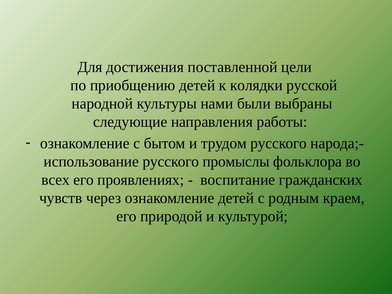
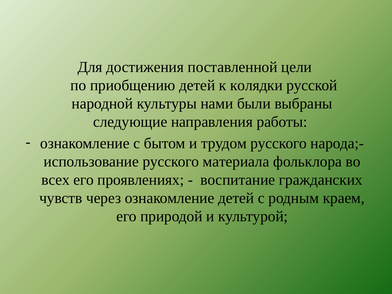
промыслы: промыслы -> материала
